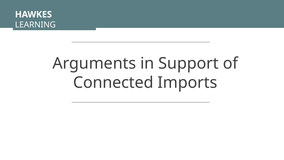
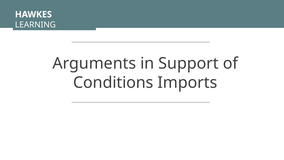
Connected: Connected -> Conditions
